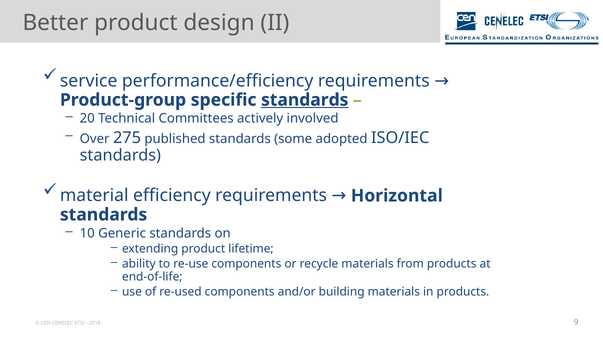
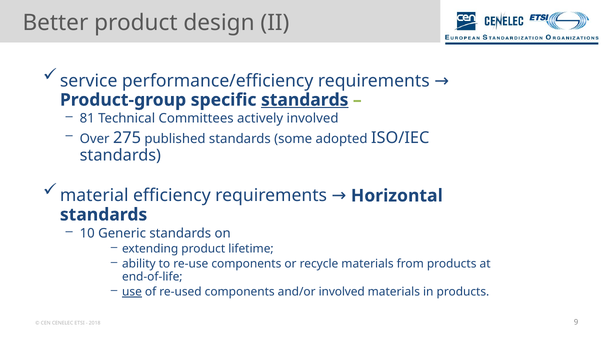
20: 20 -> 81
use underline: none -> present
and/or building: building -> involved
